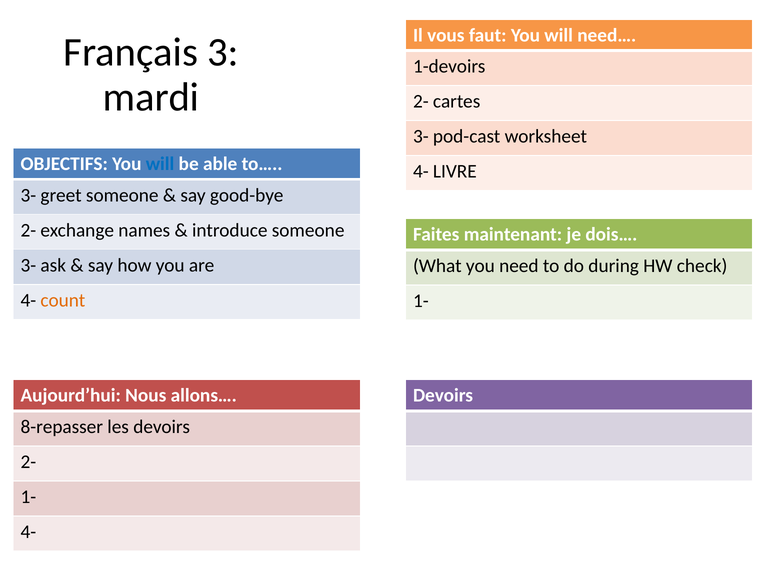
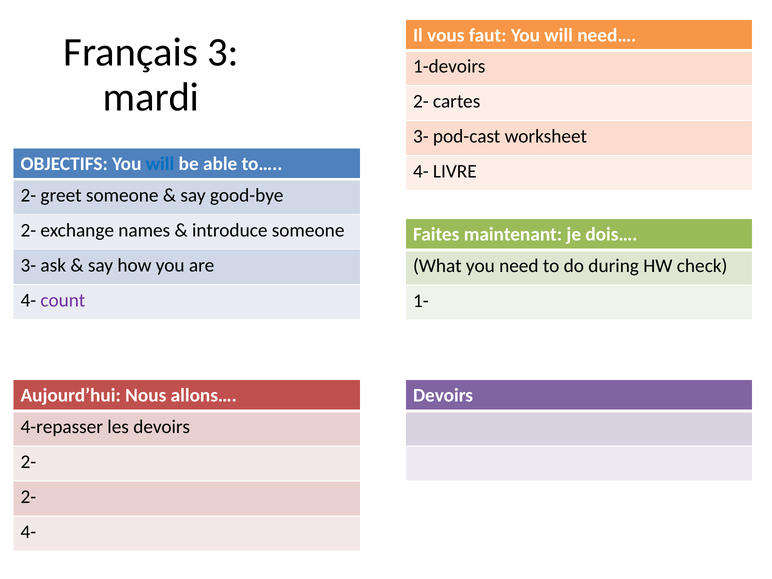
3- at (28, 195): 3- -> 2-
count colour: orange -> purple
8-repasser: 8-repasser -> 4-repasser
1- at (28, 497): 1- -> 2-
